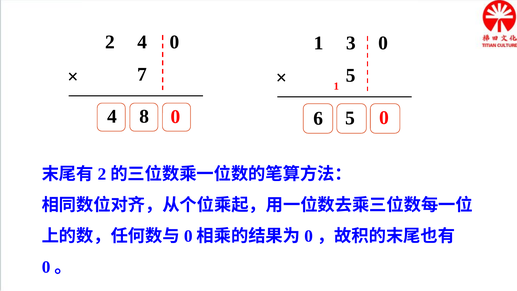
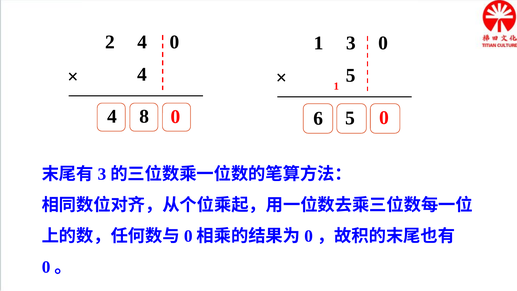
7 at (142, 74): 7 -> 4
2 at (102, 174): 2 -> 3
